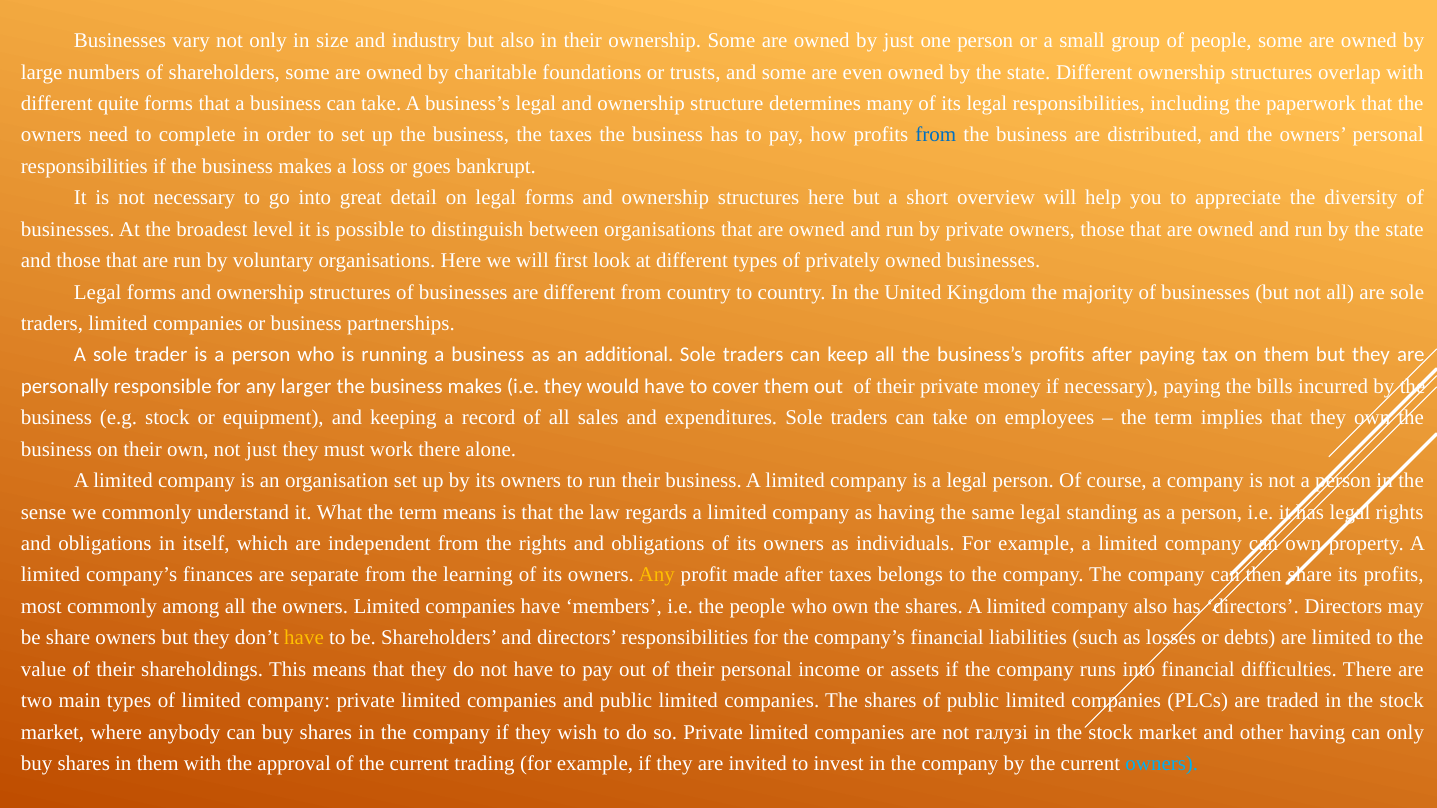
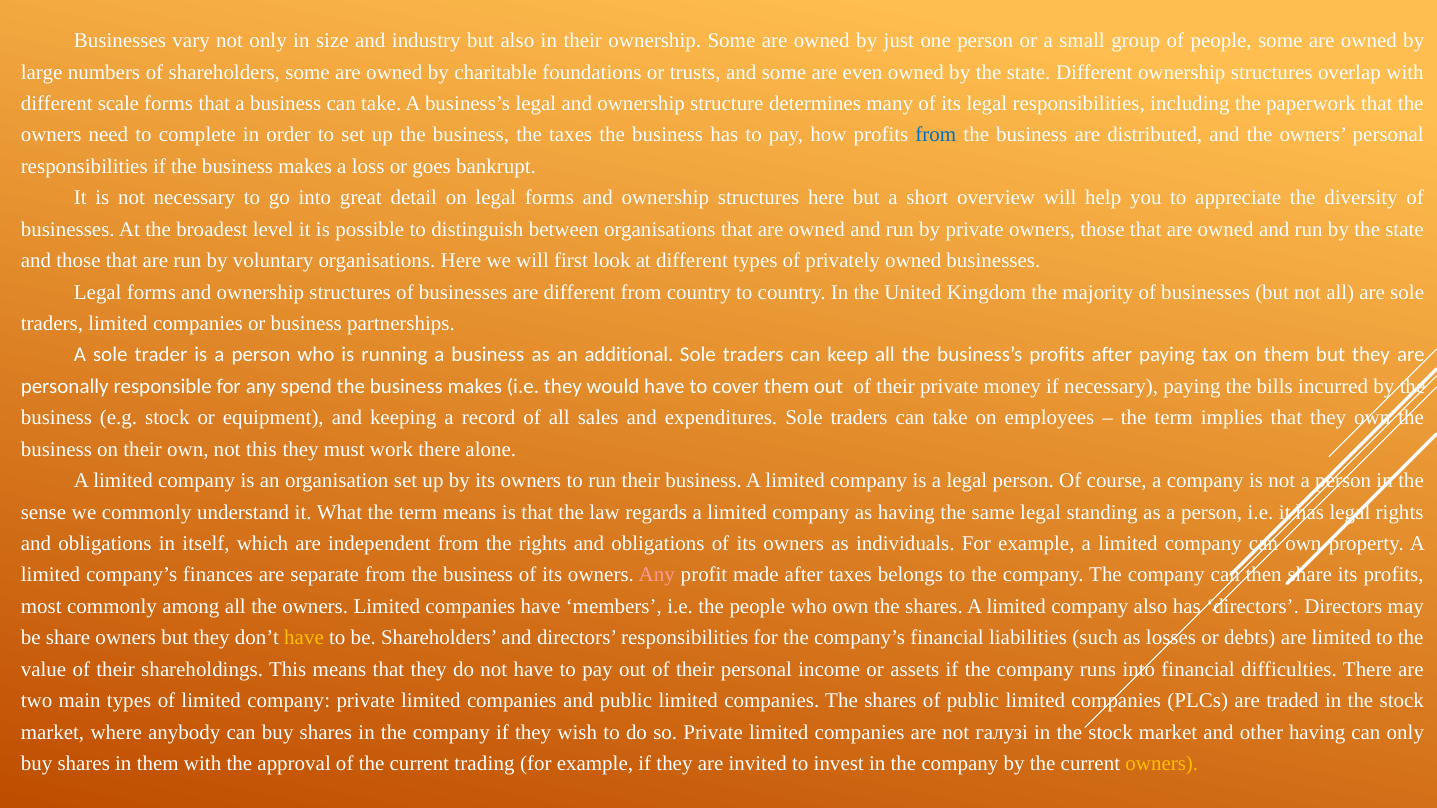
quite: quite -> scale
larger: larger -> spend
not just: just -> this
separate from the learning: learning -> business
Any at (657, 575) colour: yellow -> pink
owners at (1162, 764) colour: light blue -> yellow
